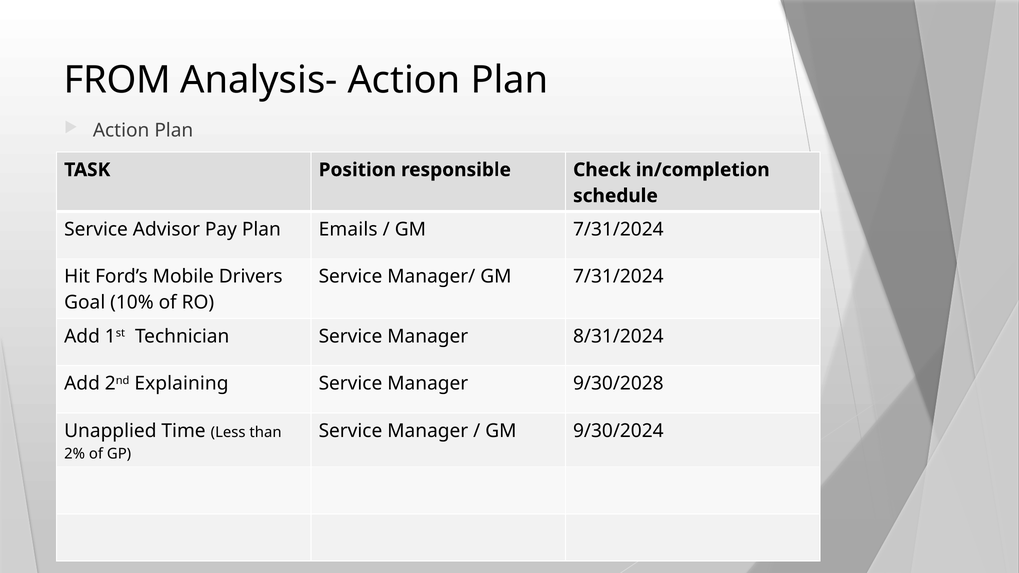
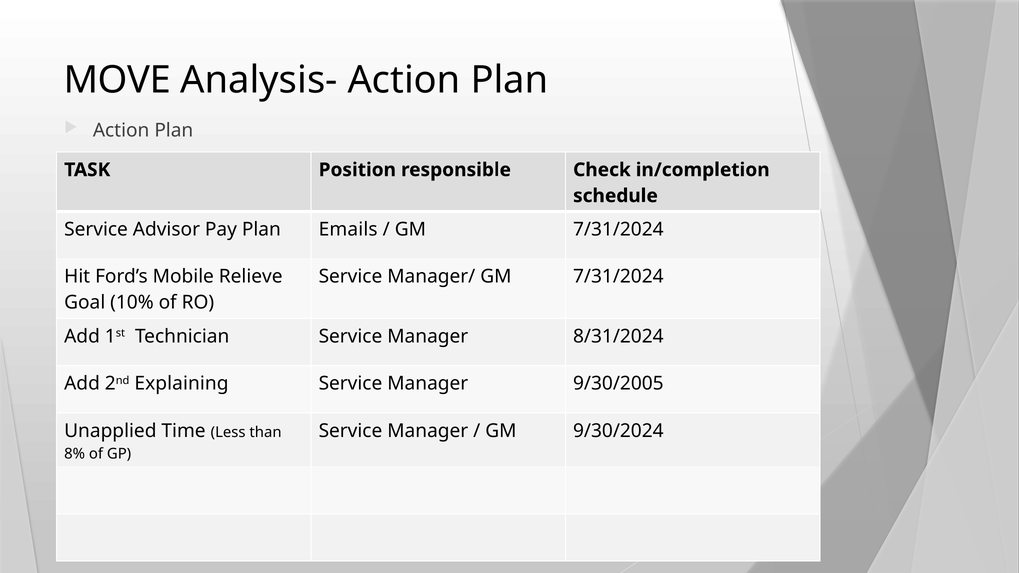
FROM: FROM -> MOVE
Drivers: Drivers -> Relieve
9/30/2028: 9/30/2028 -> 9/30/2005
2%: 2% -> 8%
